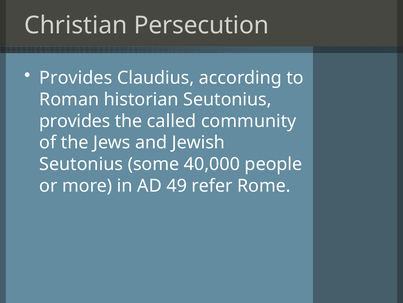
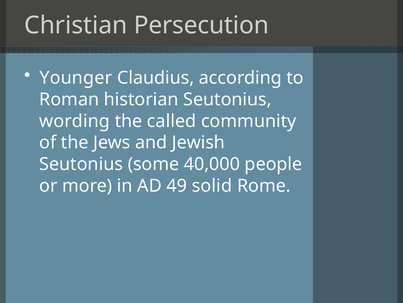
Provides at (76, 78): Provides -> Younger
provides at (75, 121): provides -> wording
refer: refer -> solid
